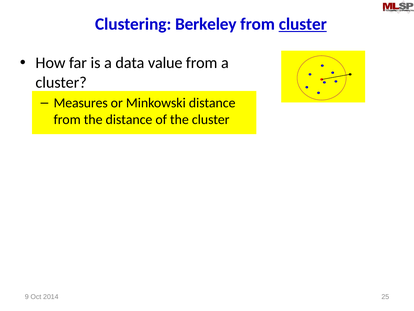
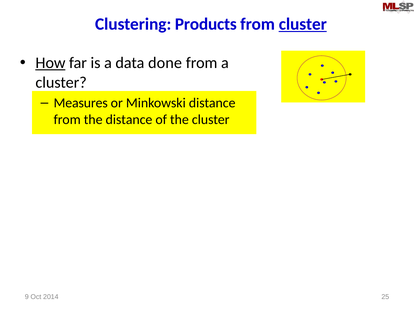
Berkeley: Berkeley -> Products
How underline: none -> present
value: value -> done
